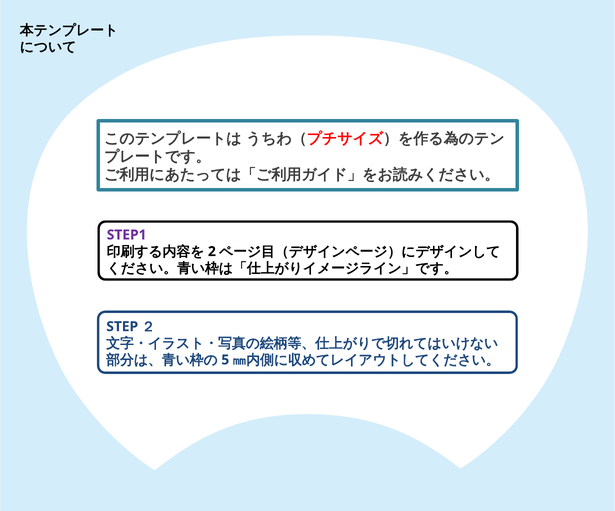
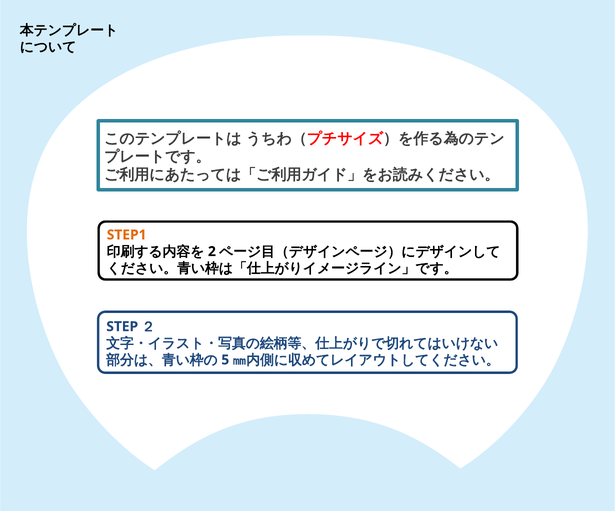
STEP1 colour: purple -> orange
